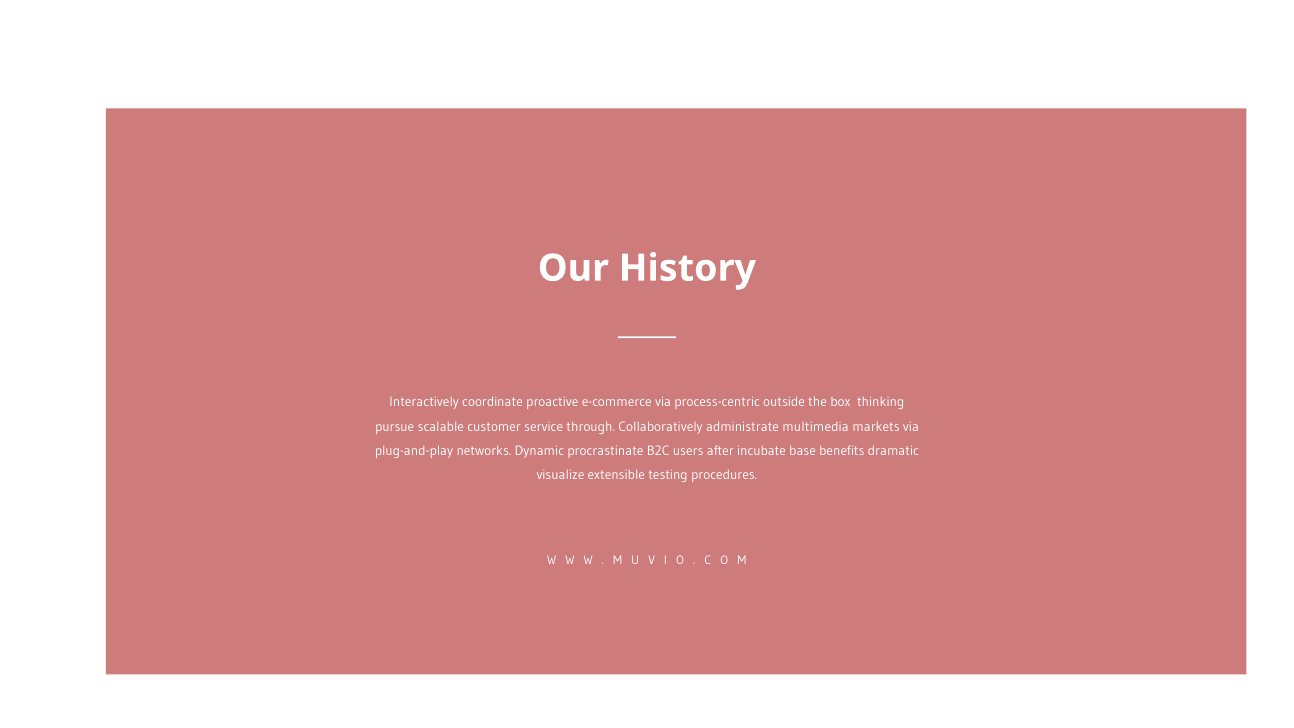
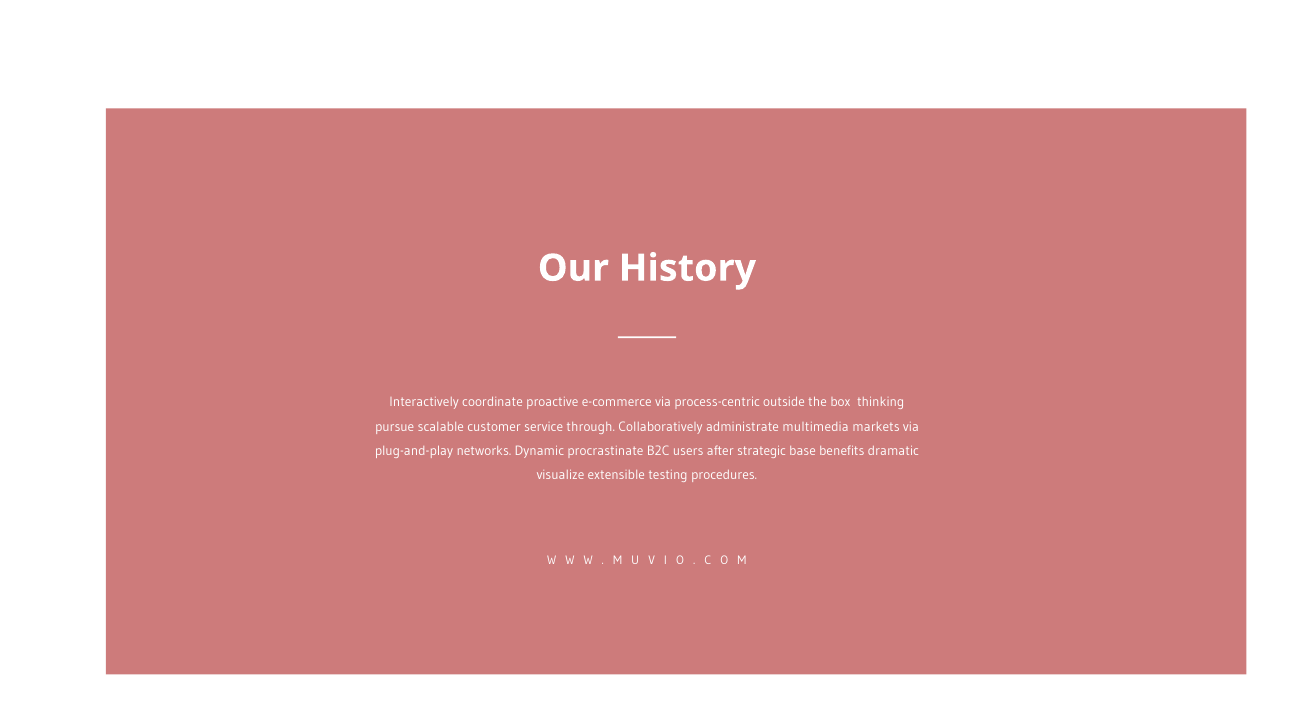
incubate: incubate -> strategic
